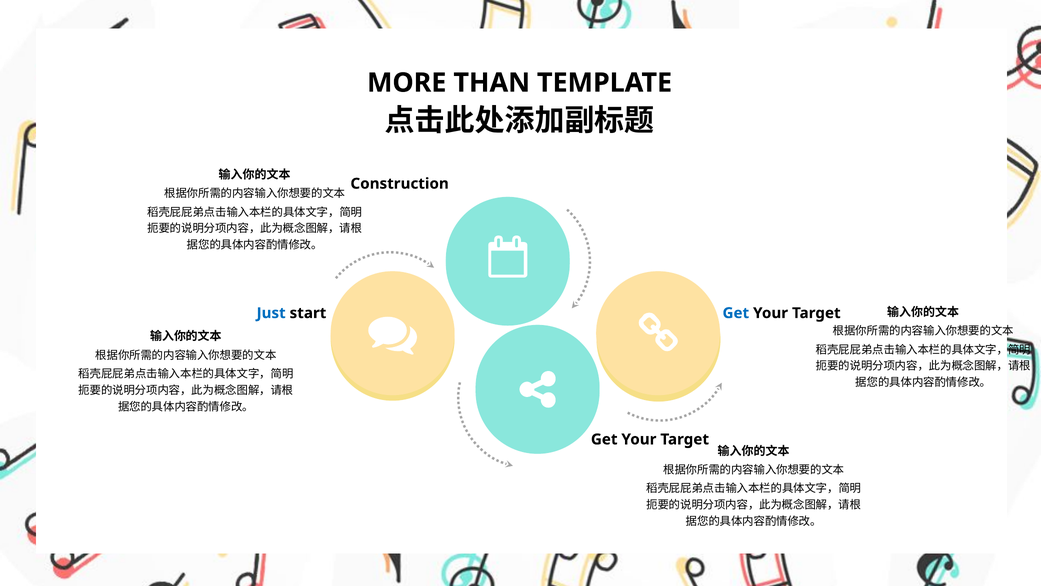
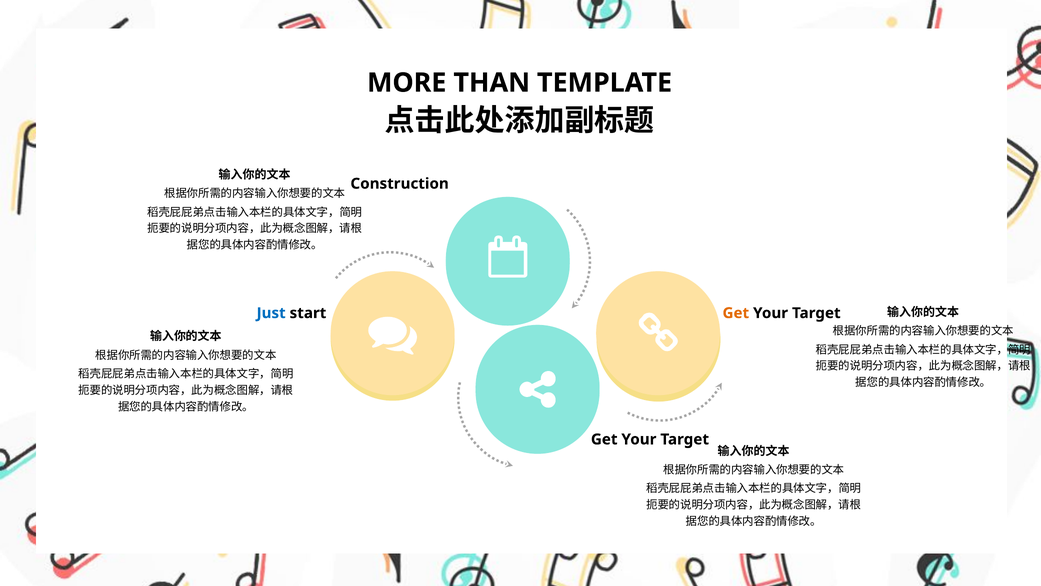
Get at (736, 313) colour: blue -> orange
